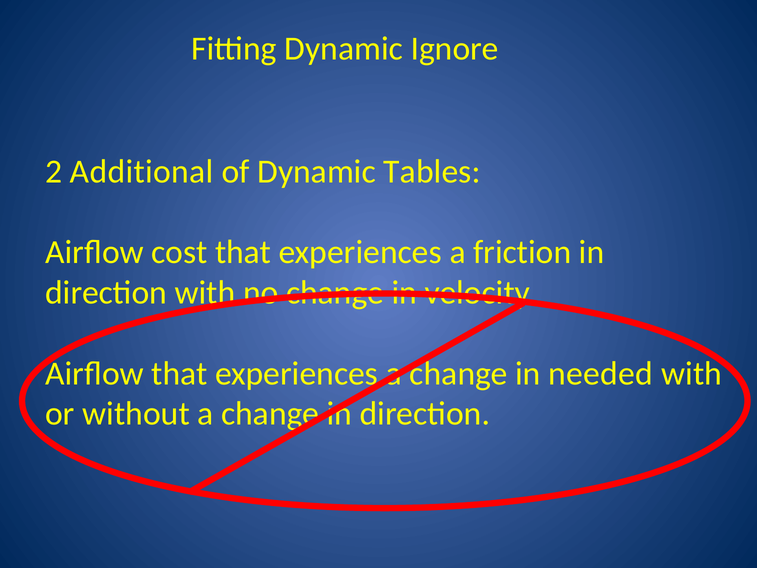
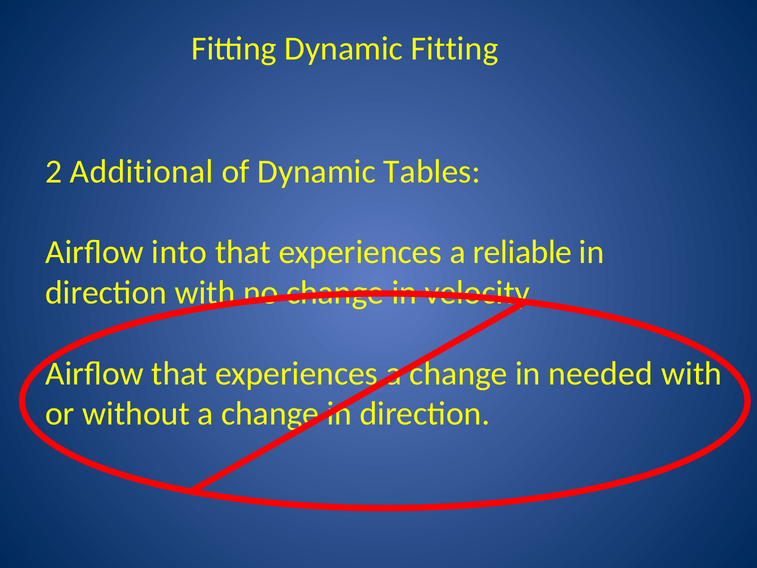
Dynamic Ignore: Ignore -> Fitting
cost: cost -> into
friction: friction -> reliable
